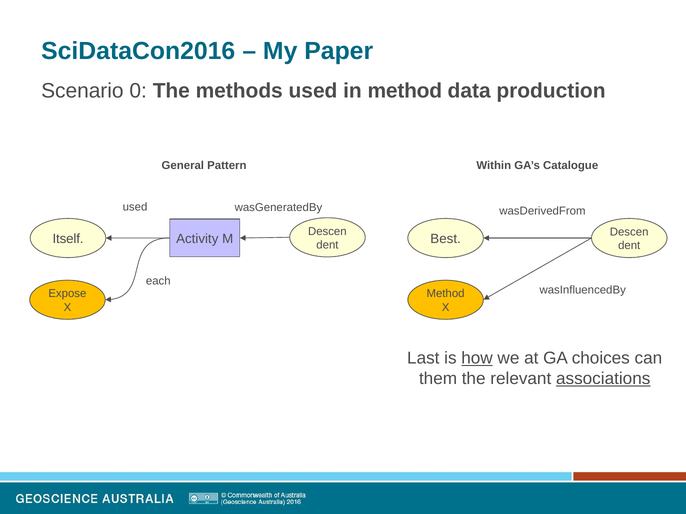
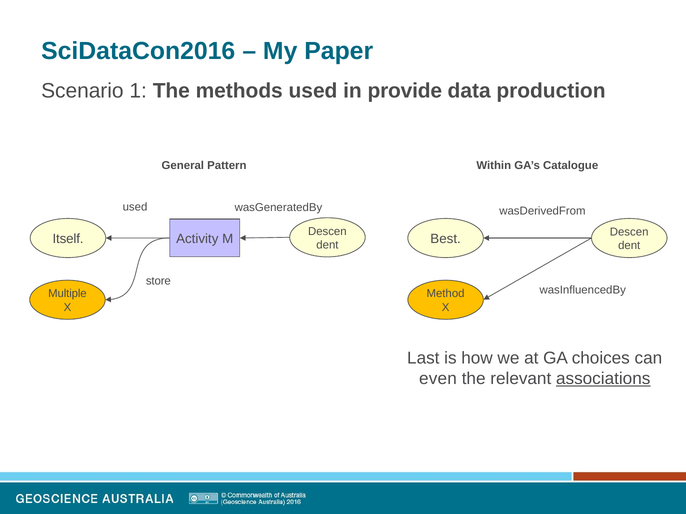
0: 0 -> 1
in method: method -> provide
each: each -> store
Expose: Expose -> Multiple
how underline: present -> none
them: them -> even
